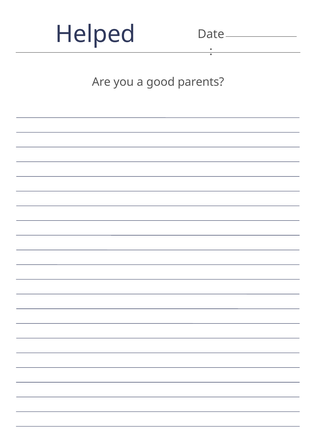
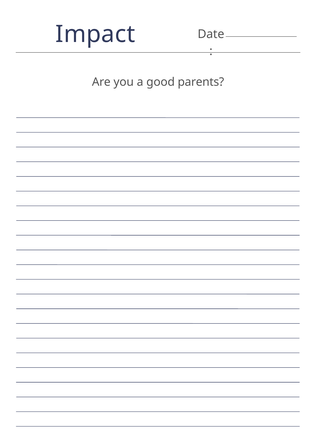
Helped: Helped -> Impact
